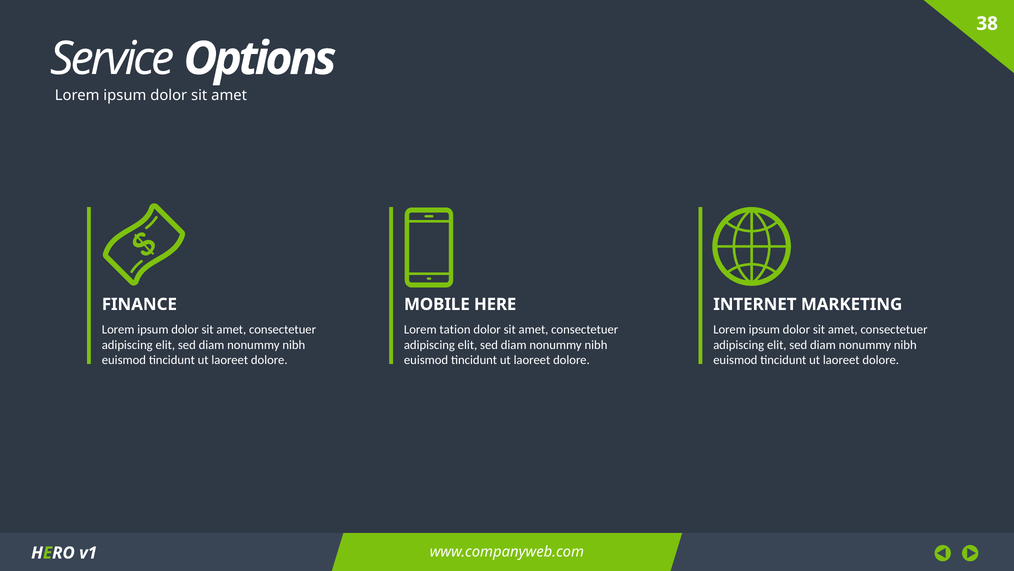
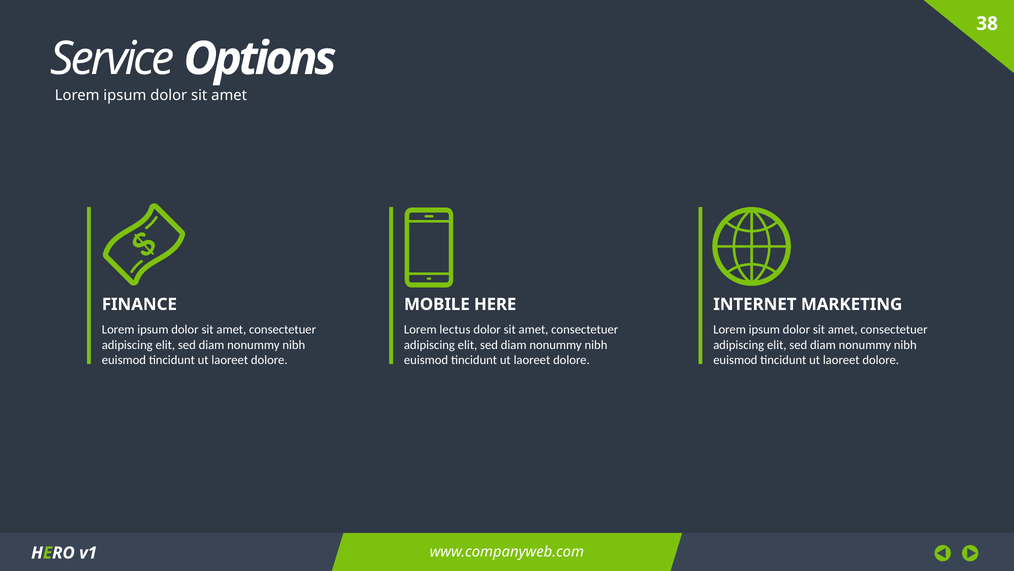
tation: tation -> lectus
